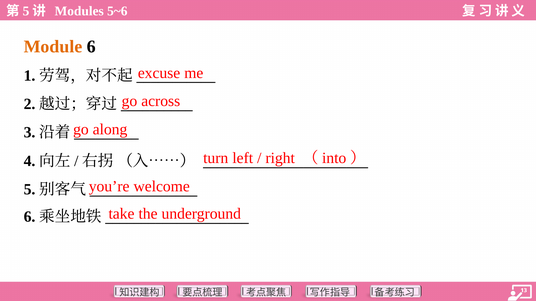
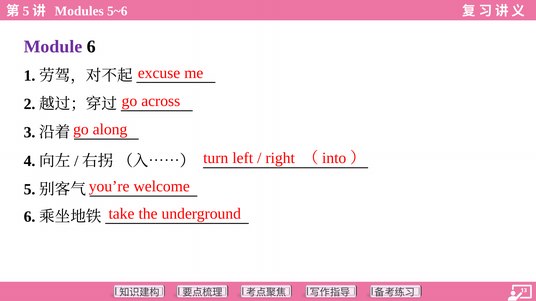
Module colour: orange -> purple
